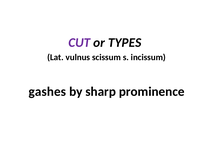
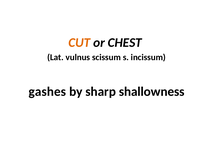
CUT colour: purple -> orange
TYPES: TYPES -> CHEST
prominence: prominence -> shallowness
